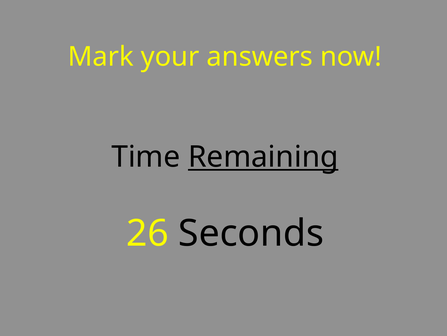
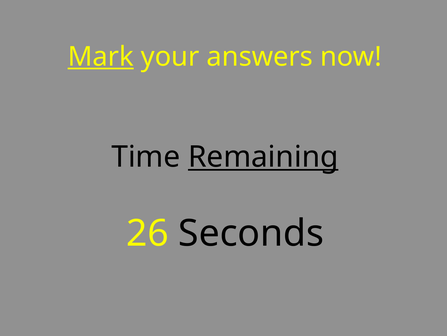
Mark underline: none -> present
